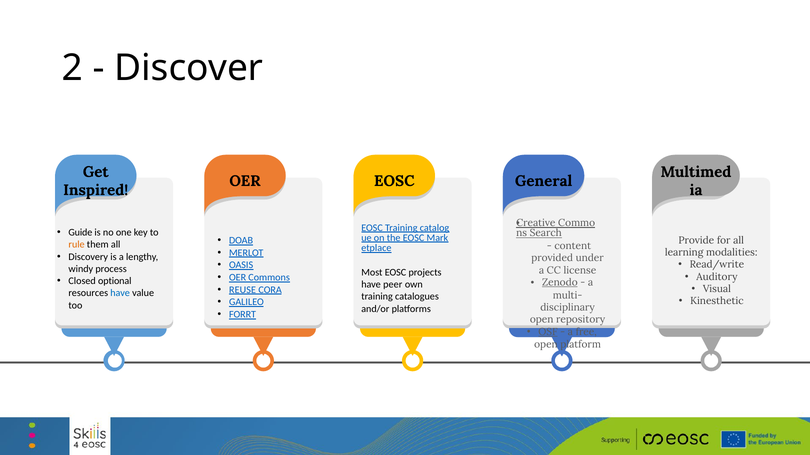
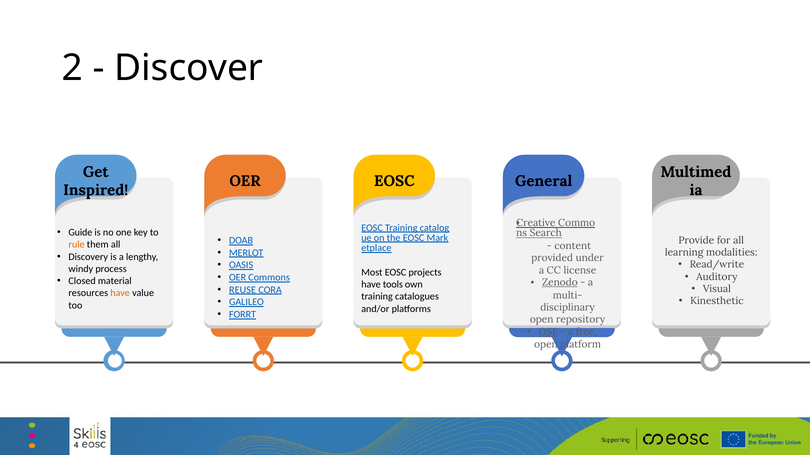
optional: optional -> material
peer: peer -> tools
have at (120, 294) colour: blue -> orange
